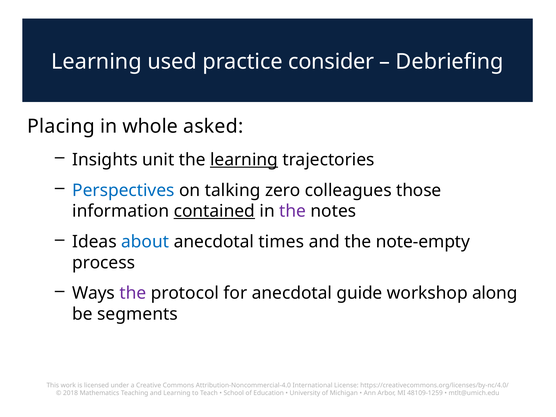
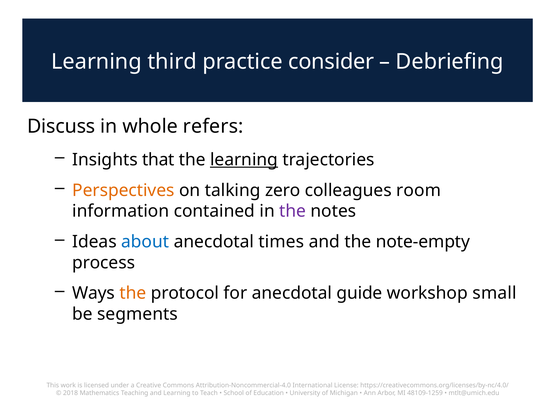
used: used -> third
Placing: Placing -> Discuss
asked: asked -> refers
unit: unit -> that
Perspectives colour: blue -> orange
those: those -> room
contained underline: present -> none
the at (133, 293) colour: purple -> orange
along: along -> small
